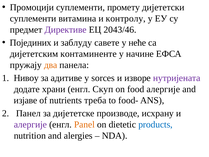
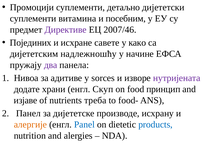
промету: промету -> детаљно
контролу: контролу -> посебним
2043/46: 2043/46 -> 2007/46
заблуду: заблуду -> исхране
неће: неће -> како
контаминенте: контаминенте -> надлежношћу
два colour: orange -> purple
Нивоу: Нивоу -> Нивоа
food алергије: алергије -> принцип
алергије at (30, 124) colour: purple -> orange
Panel colour: orange -> blue
